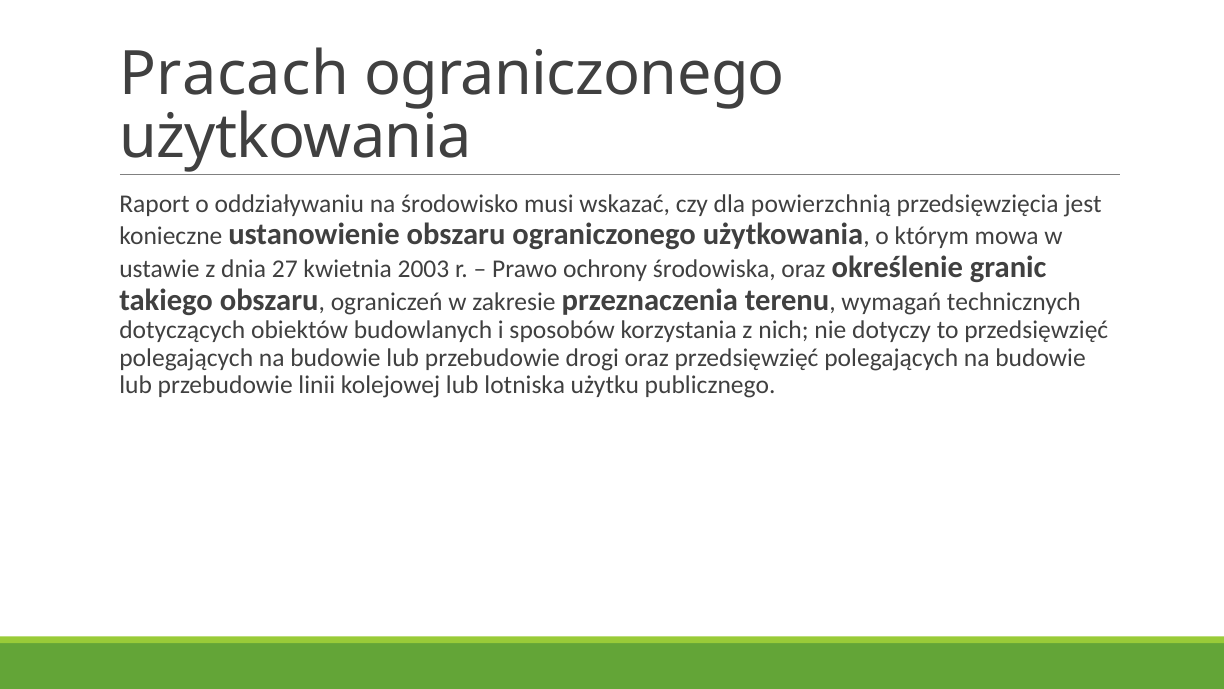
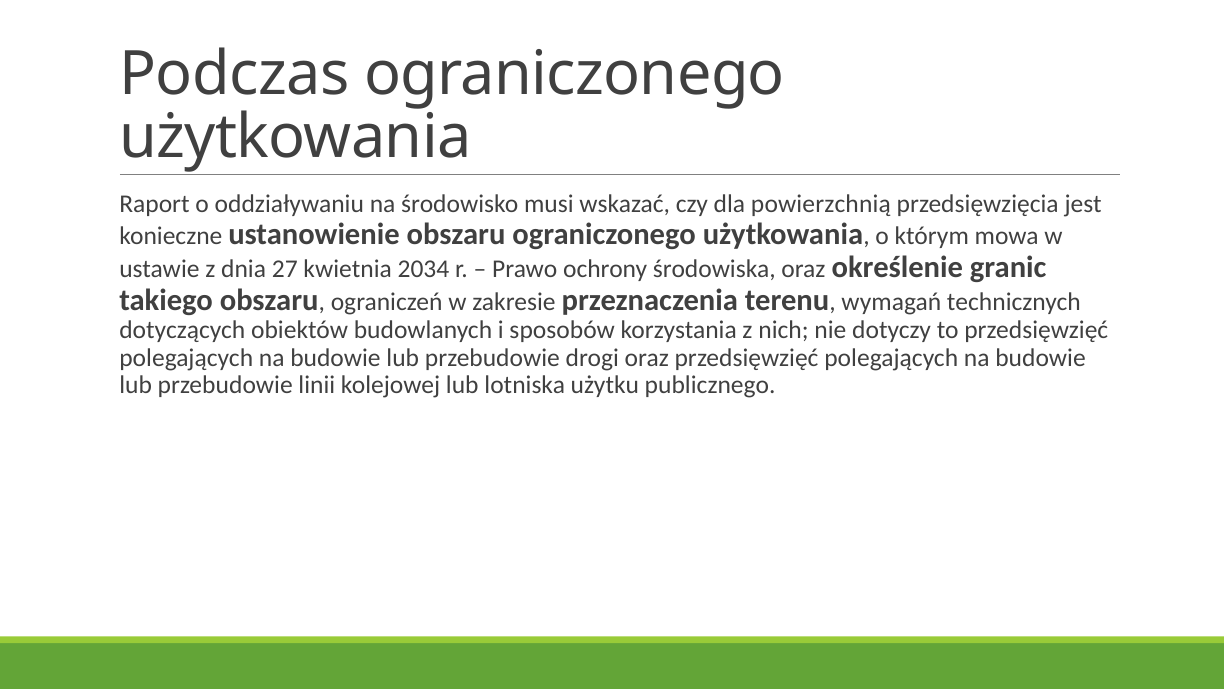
Pracach: Pracach -> Podczas
2003: 2003 -> 2034
